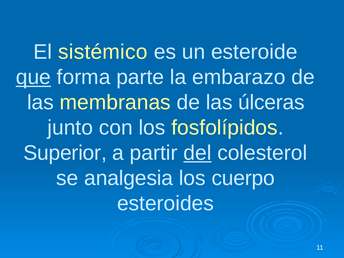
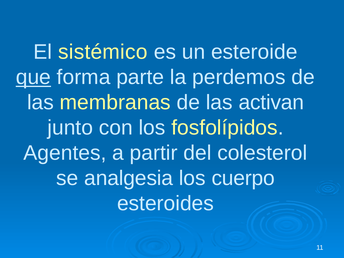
embarazo: embarazo -> perdemos
úlceras: úlceras -> activan
Superior: Superior -> Agentes
del underline: present -> none
